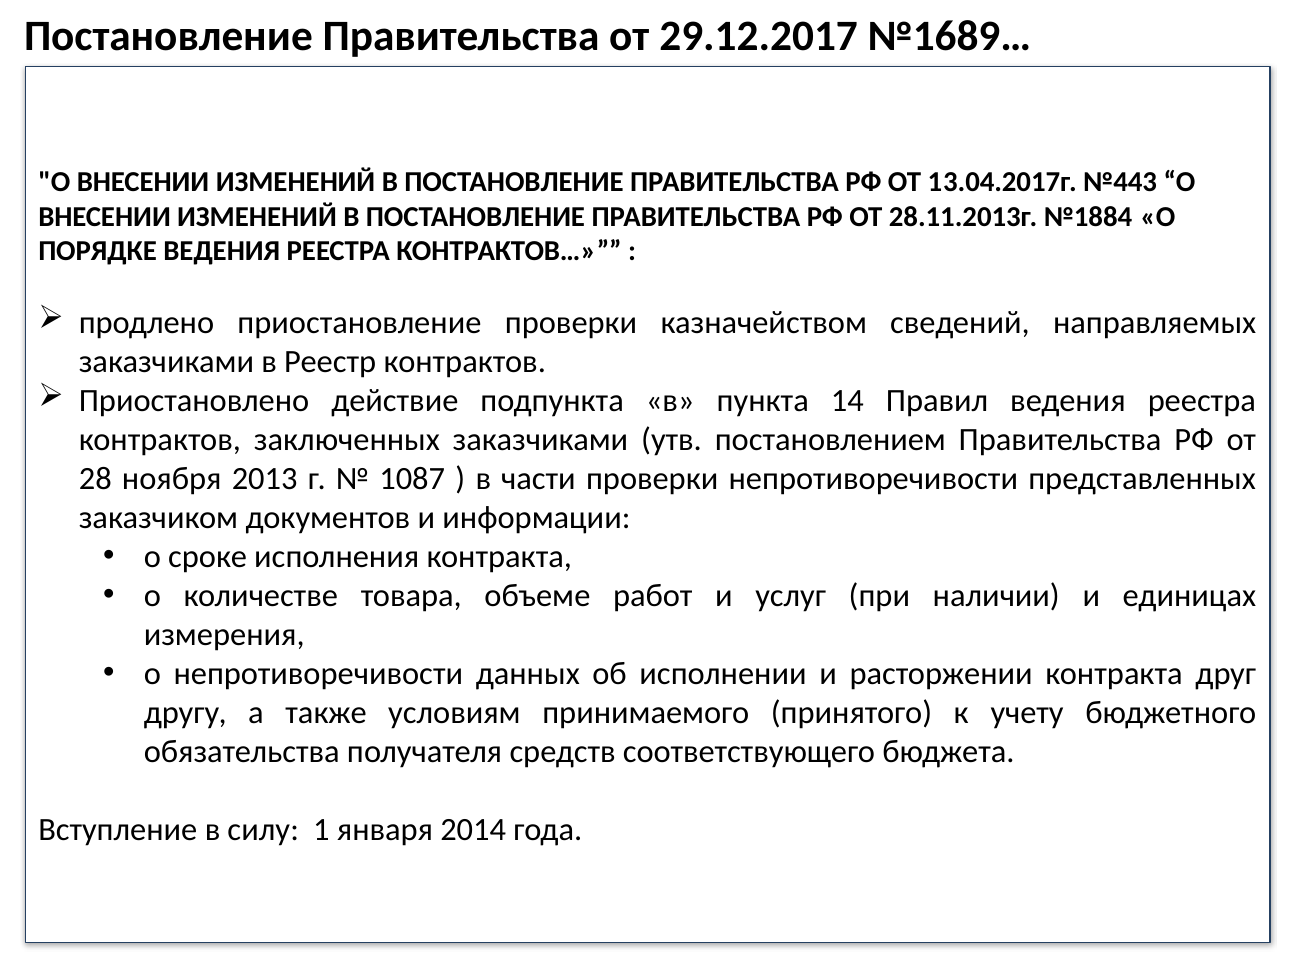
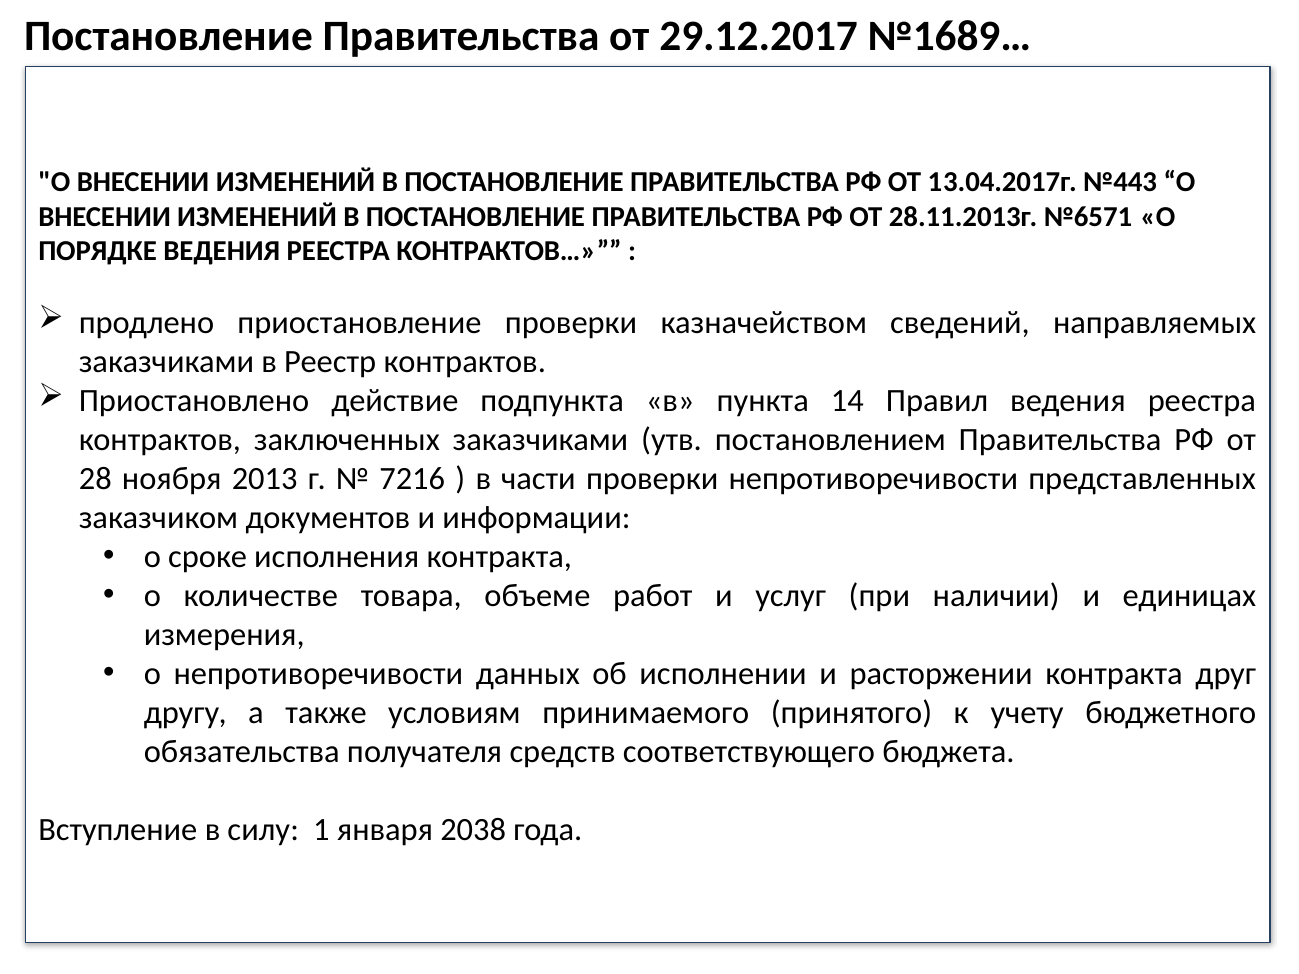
№1884: №1884 -> №6571
1087: 1087 -> 7216
2014: 2014 -> 2038
